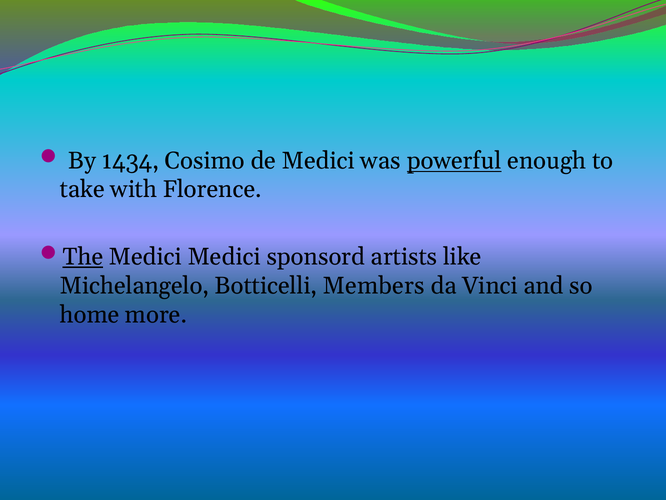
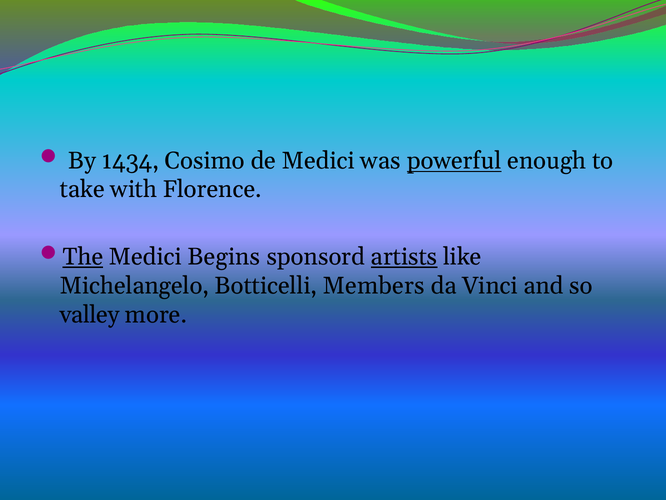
Medici Medici: Medici -> Begins
artists underline: none -> present
home: home -> valley
